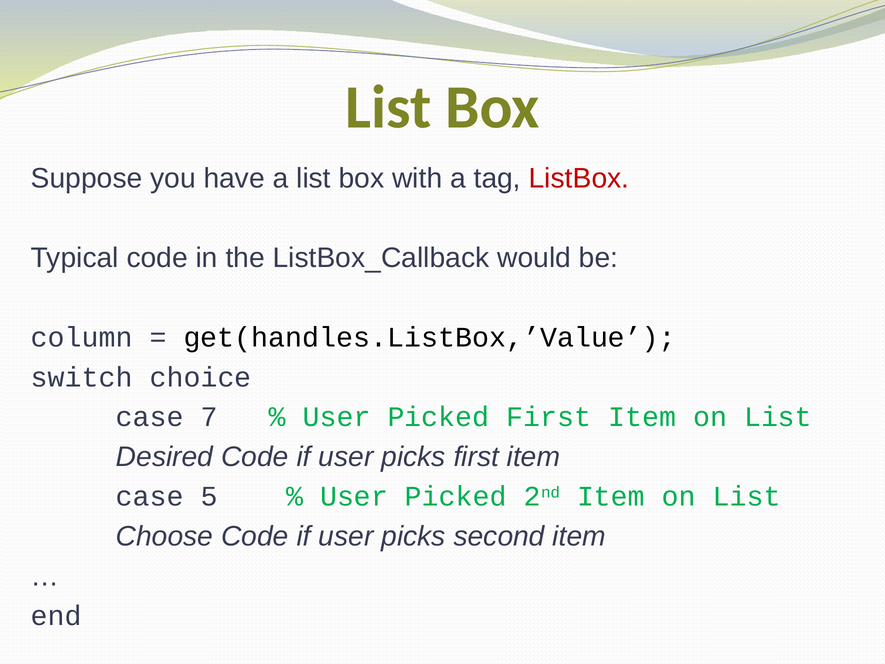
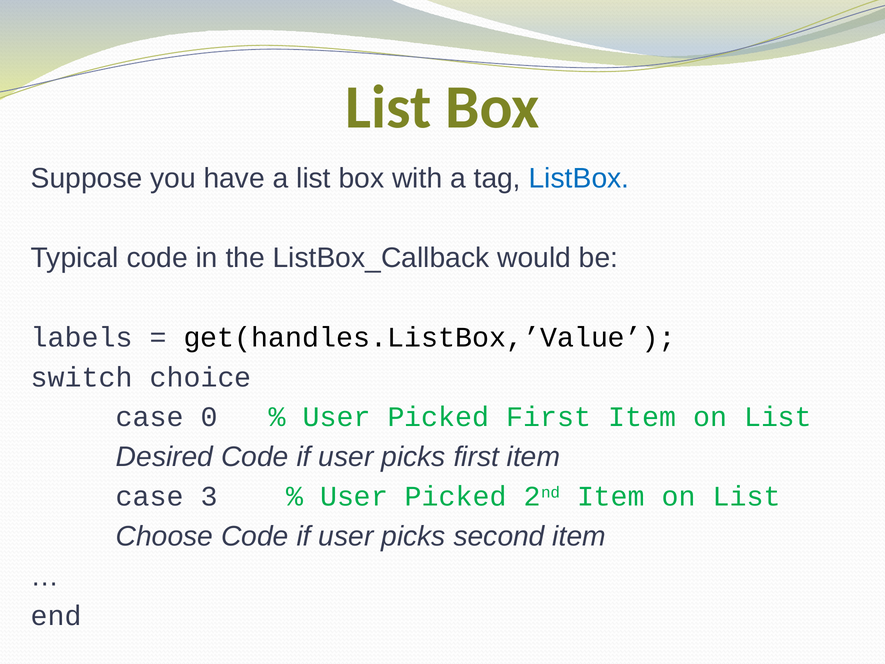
ListBox colour: red -> blue
column: column -> labels
7: 7 -> 0
5: 5 -> 3
